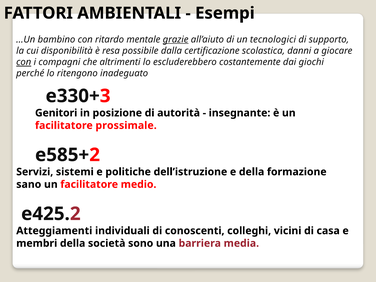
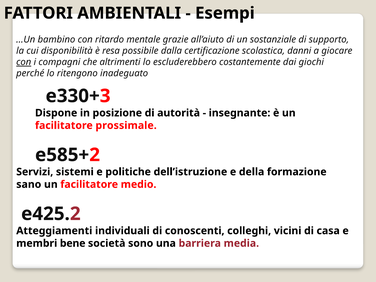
grazie underline: present -> none
tecnologici: tecnologici -> sostanziale
Genitori: Genitori -> Dispone
membri della: della -> bene
